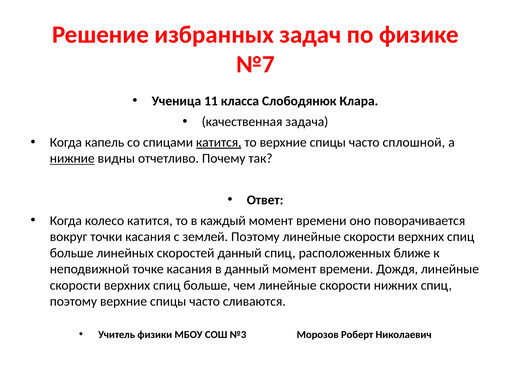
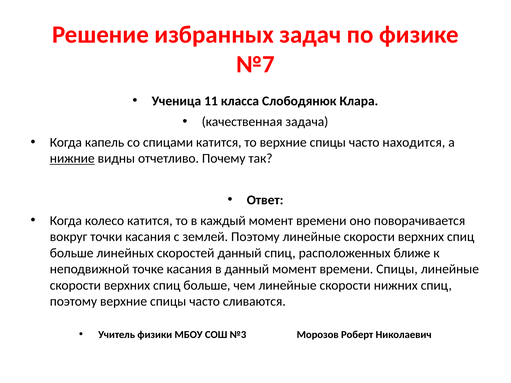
катится at (219, 142) underline: present -> none
сплошной: сплошной -> находится
времени Дождя: Дождя -> Спицы
